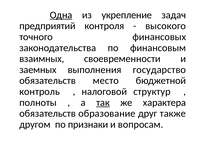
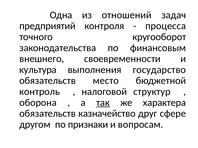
Одна underline: present -> none
укрепление: укрепление -> отношений
высокого: высокого -> процесса
финансовых: финансовых -> кругооборот
взаимных: взаимных -> внешнего
заемных: заемных -> культура
полноты: полноты -> оборона
образование: образование -> казначейство
также: также -> сфере
